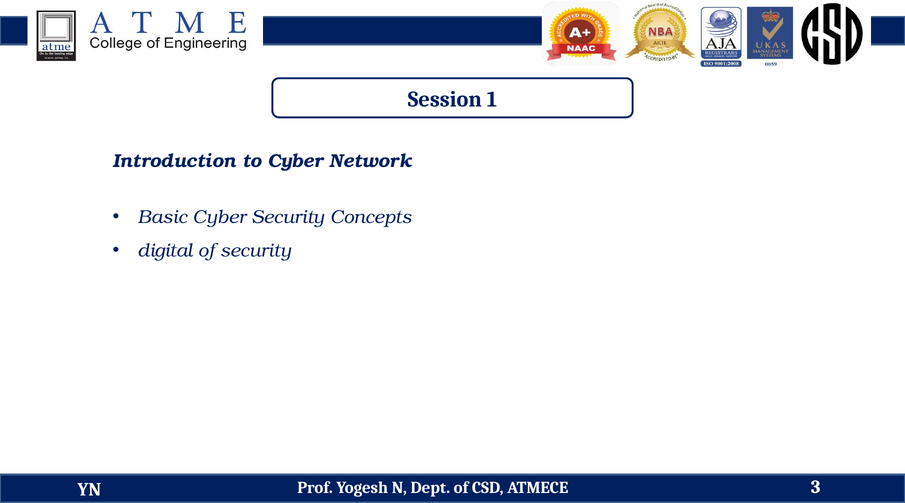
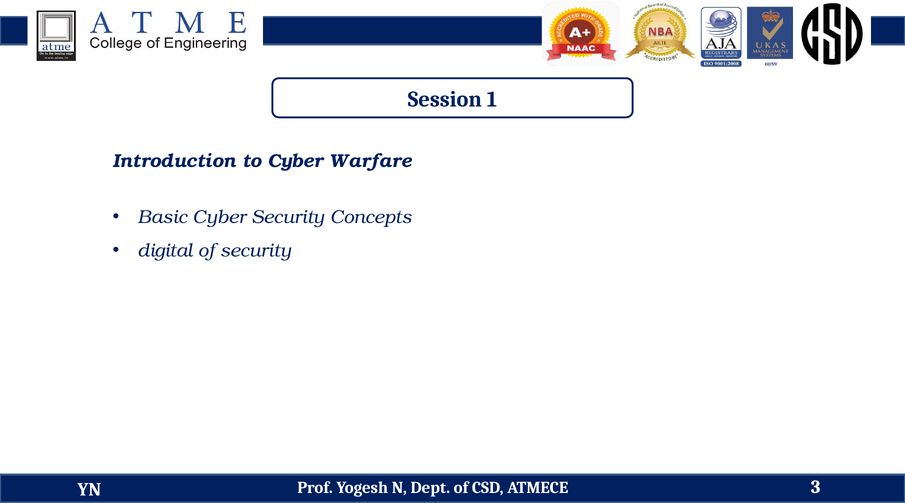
Network: Network -> Warfare
